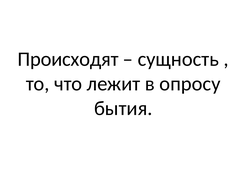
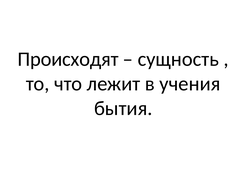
опросу: опросу -> учения
